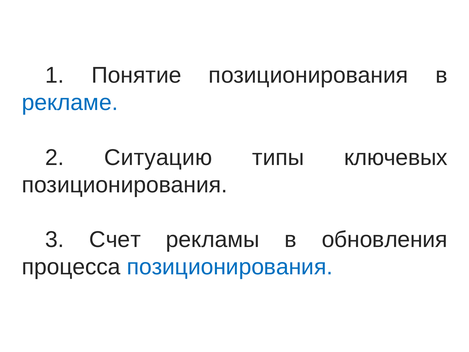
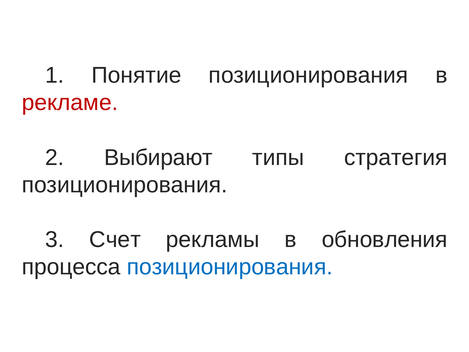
рекламе colour: blue -> red
Ситуацию: Ситуацию -> Выбирают
ключевых: ключевых -> стратегия
